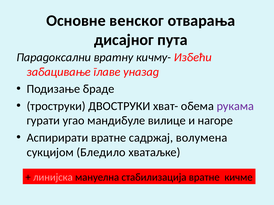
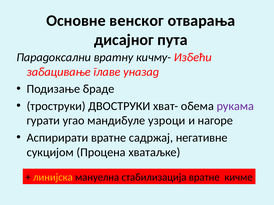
вилице: вилице -> узроци
волумена: волумена -> негативне
Бледило: Бледило -> Процена
линијска colour: pink -> yellow
